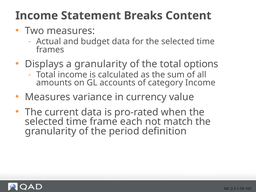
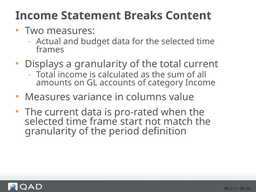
total options: options -> current
currency: currency -> columns
each: each -> start
